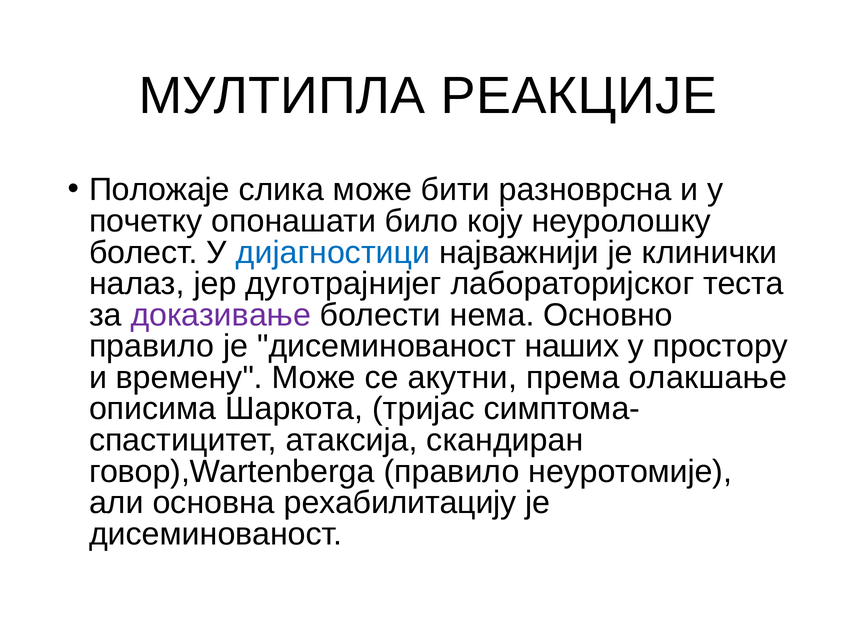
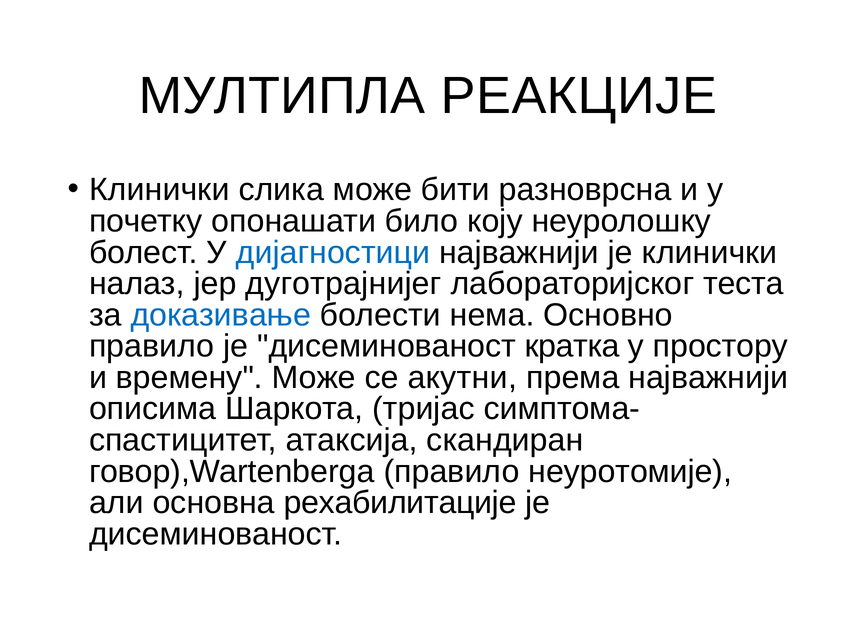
Положаје at (159, 190): Положаје -> Клинички
доказивање colour: purple -> blue
наших: наших -> кратка
према олакшање: олакшање -> најважнији
рехабилитацију: рехабилитацију -> рехабилитације
